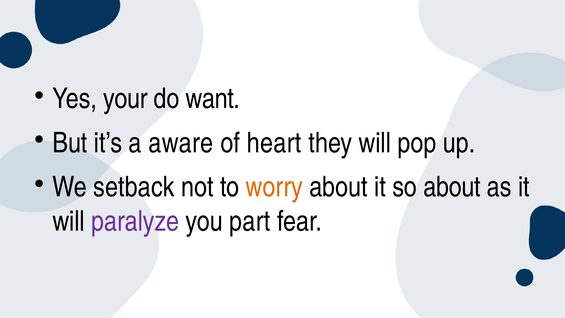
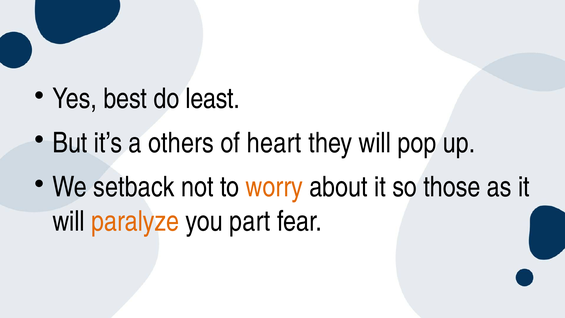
your: your -> best
want: want -> least
aware: aware -> others
so about: about -> those
paralyze colour: purple -> orange
